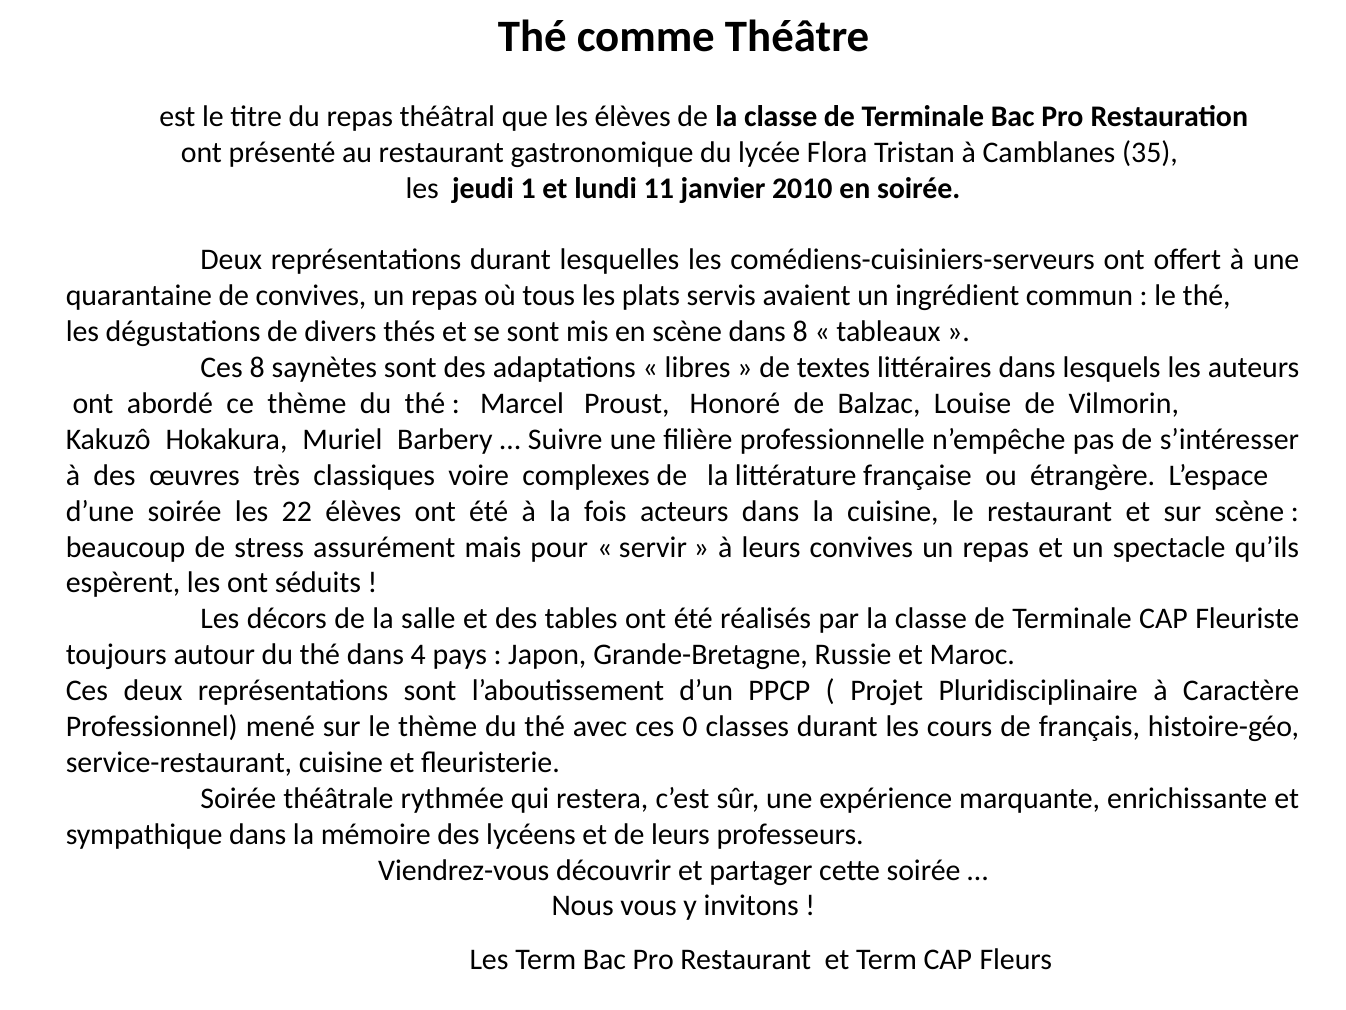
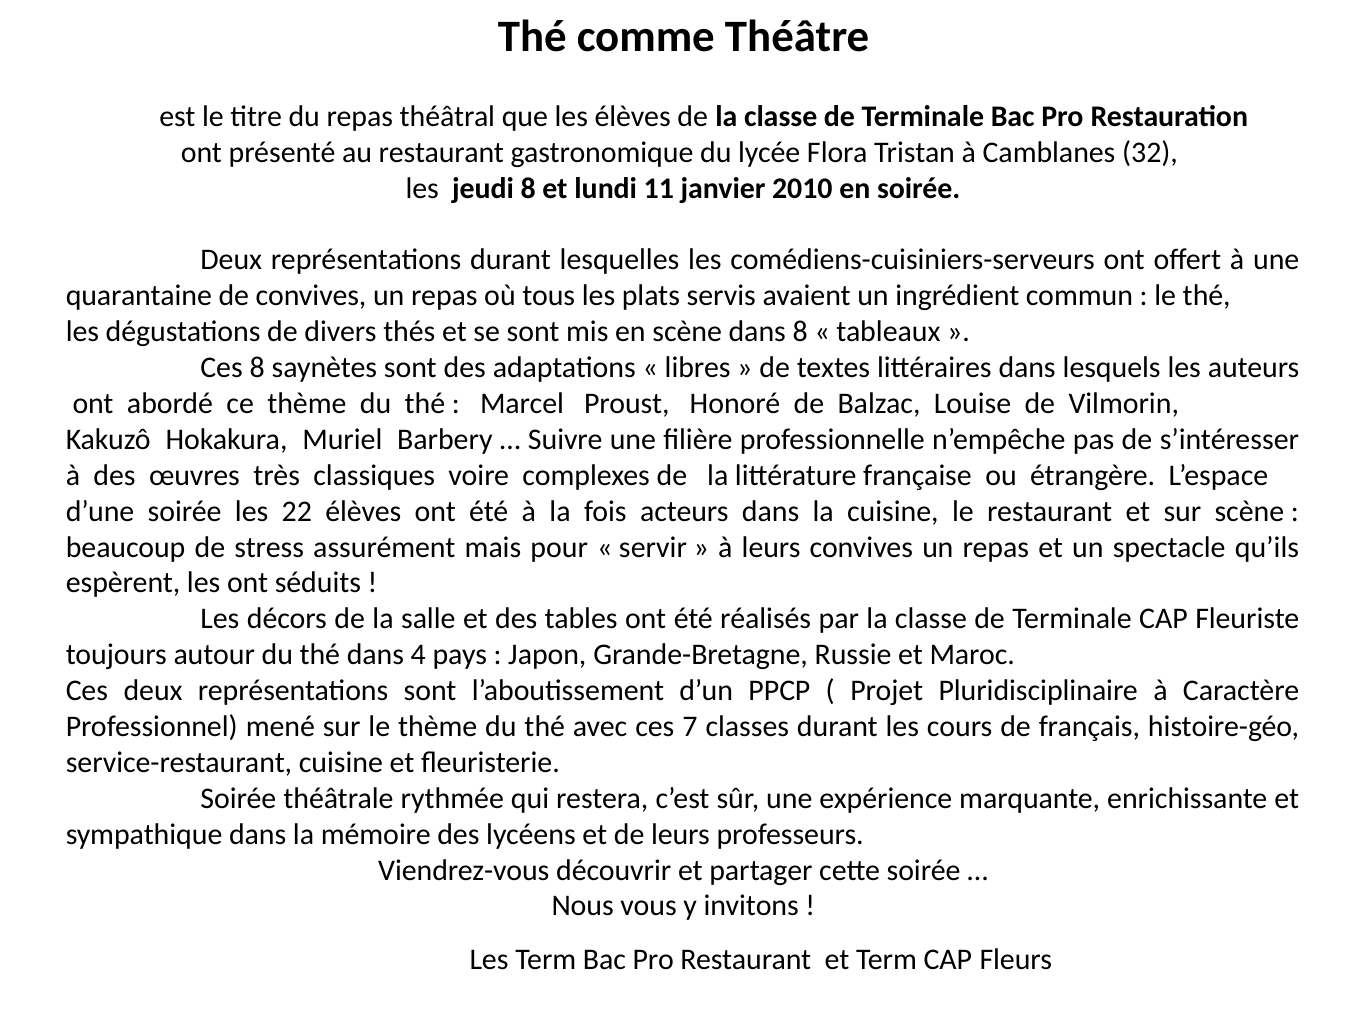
35: 35 -> 32
jeudi 1: 1 -> 8
0: 0 -> 7
